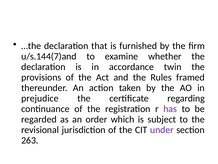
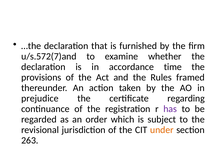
u/s.144(7)and: u/s.144(7)and -> u/s.572(7)and
twin: twin -> time
under colour: purple -> orange
